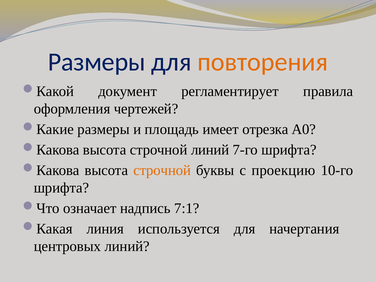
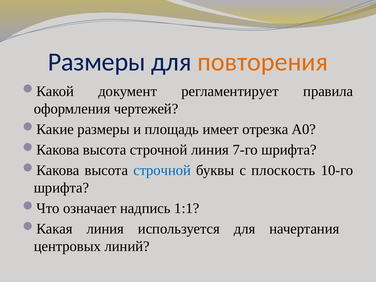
строчной линий: линий -> линия
строчной at (162, 170) colour: orange -> blue
проекцию: проекцию -> плоскость
7:1: 7:1 -> 1:1
